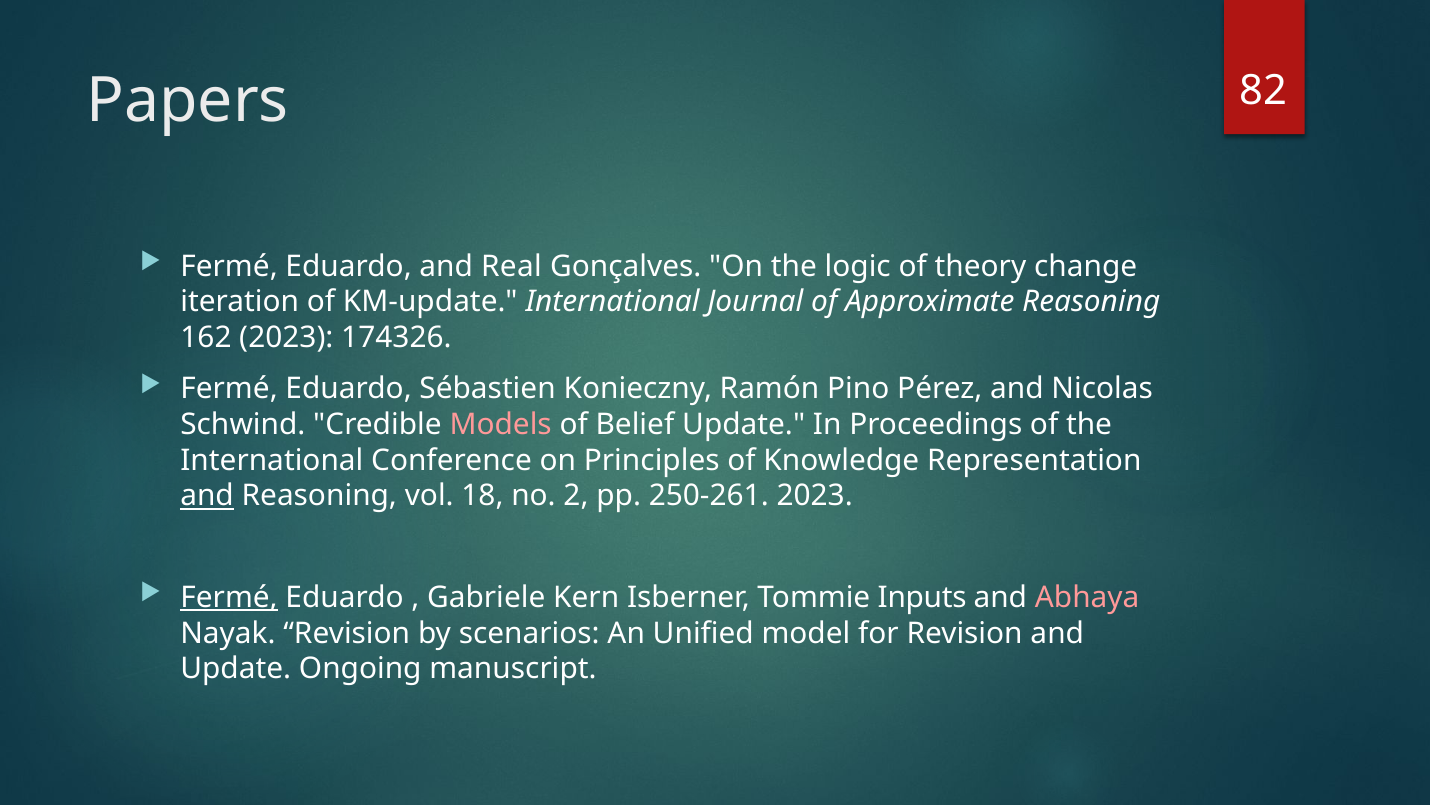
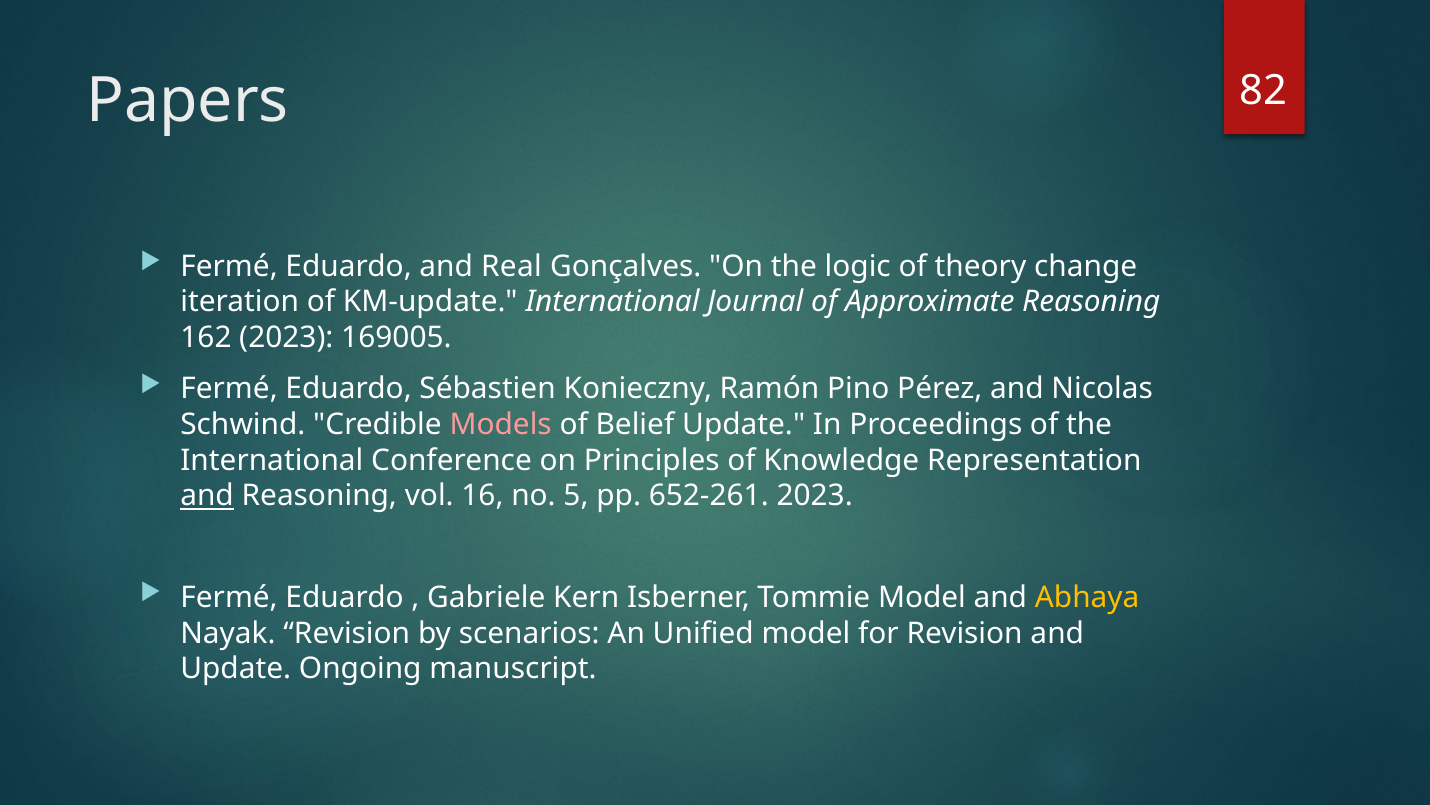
174326: 174326 -> 169005
18: 18 -> 16
2: 2 -> 5
250-261: 250-261 -> 652-261
Fermé at (229, 597) underline: present -> none
Tommie Inputs: Inputs -> Model
Abhaya colour: pink -> yellow
